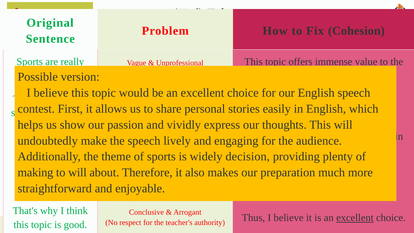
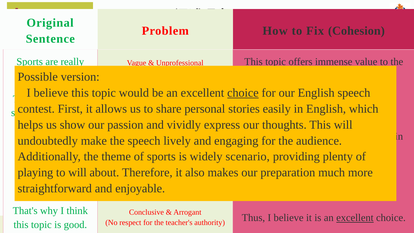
choice at (243, 93) underline: none -> present
decision: decision -> scenario
making at (35, 172): making -> playing
